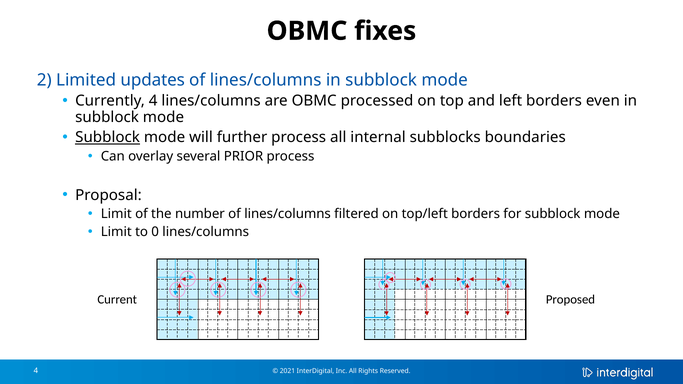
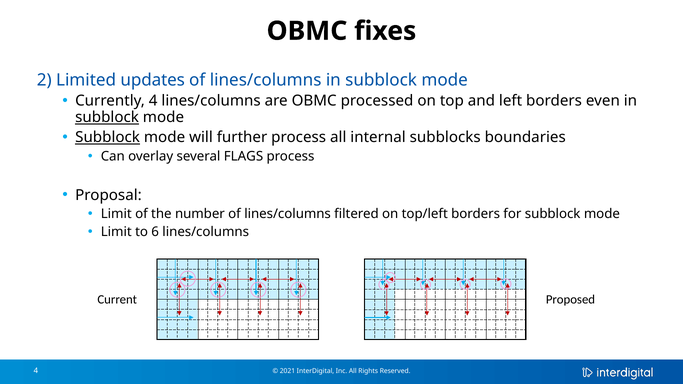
subblock at (107, 117) underline: none -> present
PRIOR: PRIOR -> FLAGS
0: 0 -> 6
